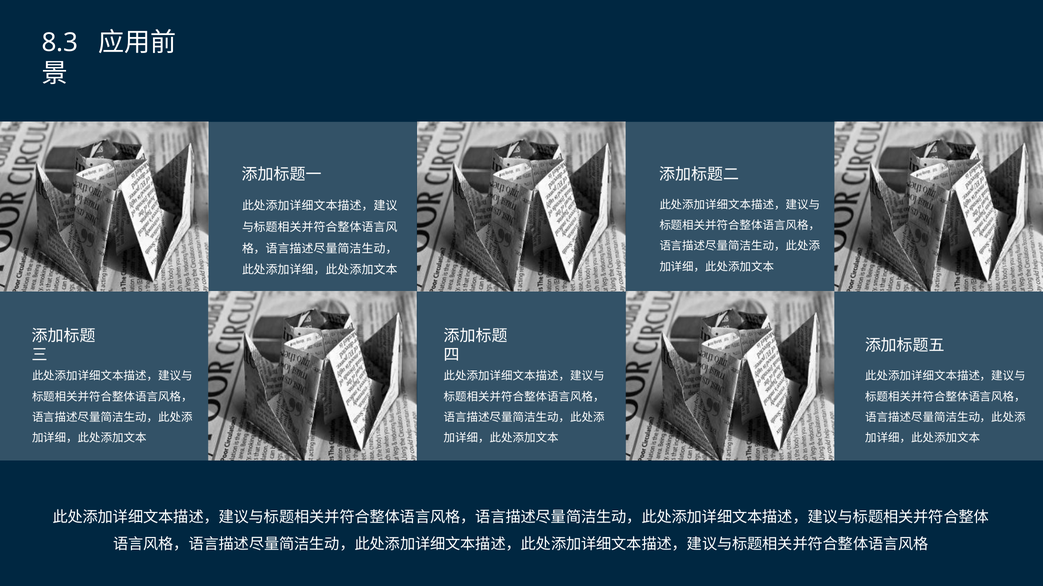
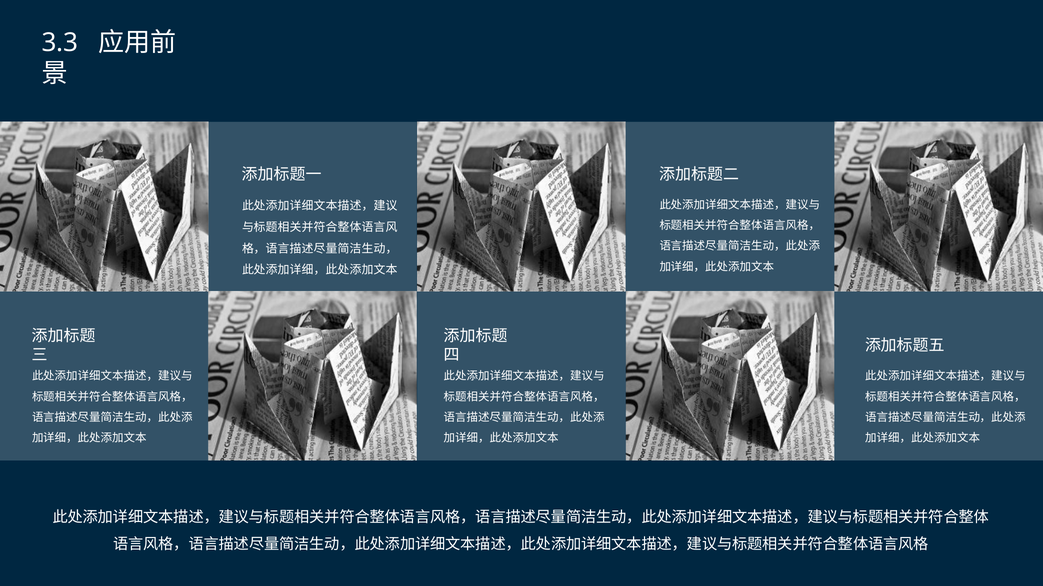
8.3: 8.3 -> 3.3
